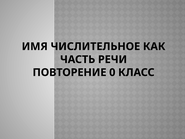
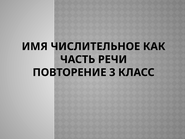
0: 0 -> 3
